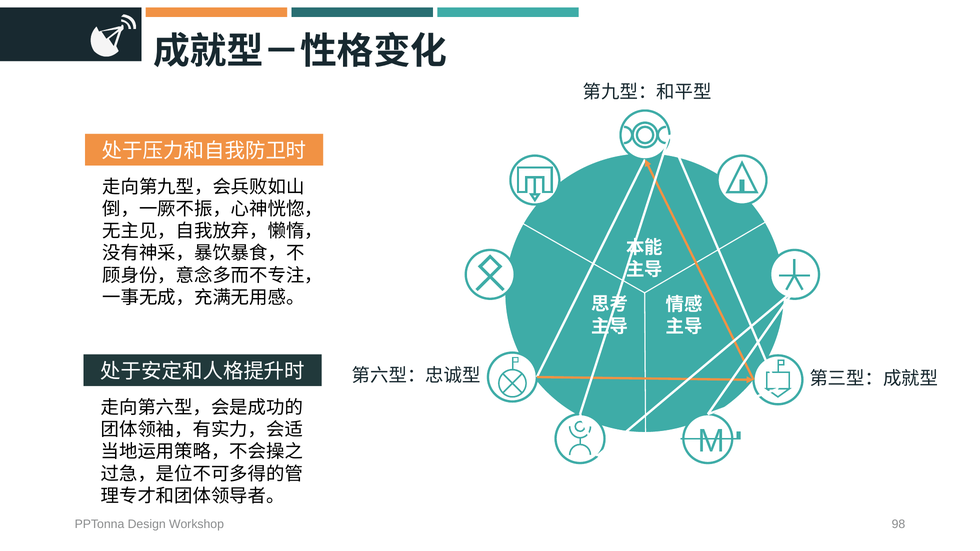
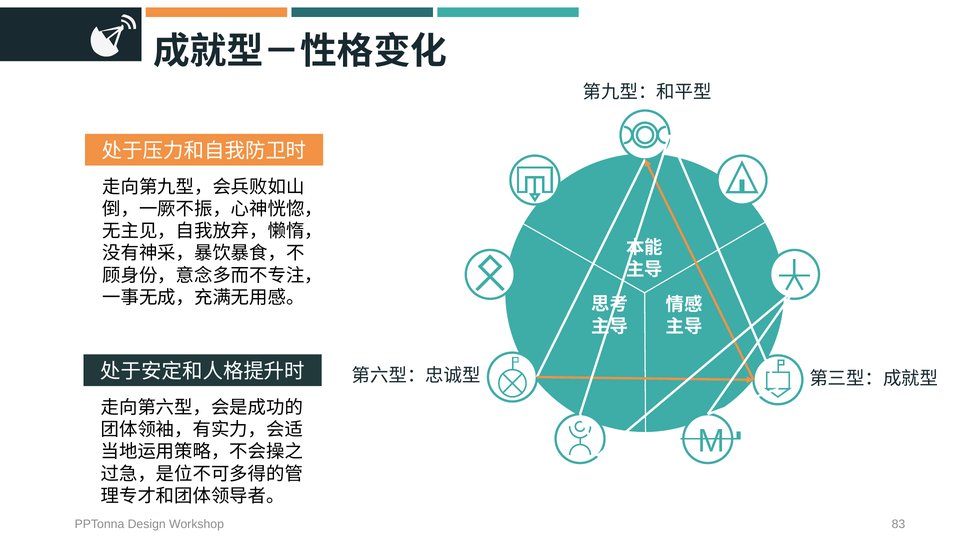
98: 98 -> 83
